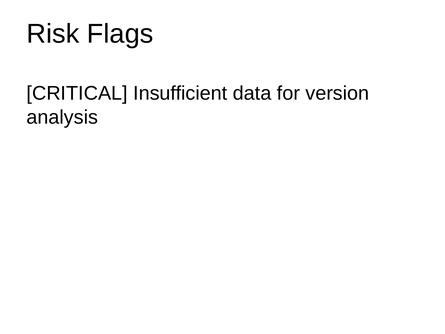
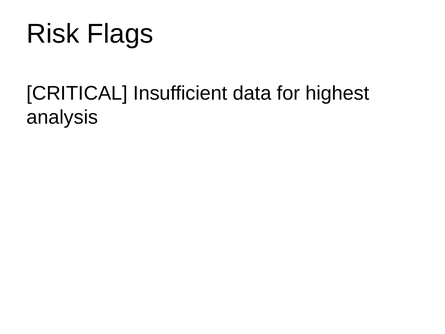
version: version -> highest
